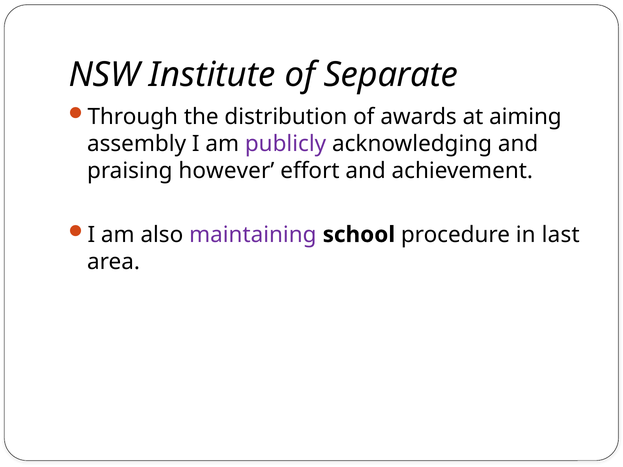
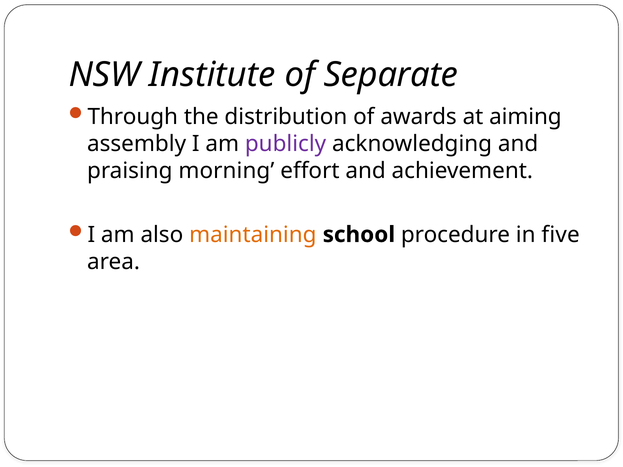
however: however -> morning
maintaining colour: purple -> orange
last: last -> five
